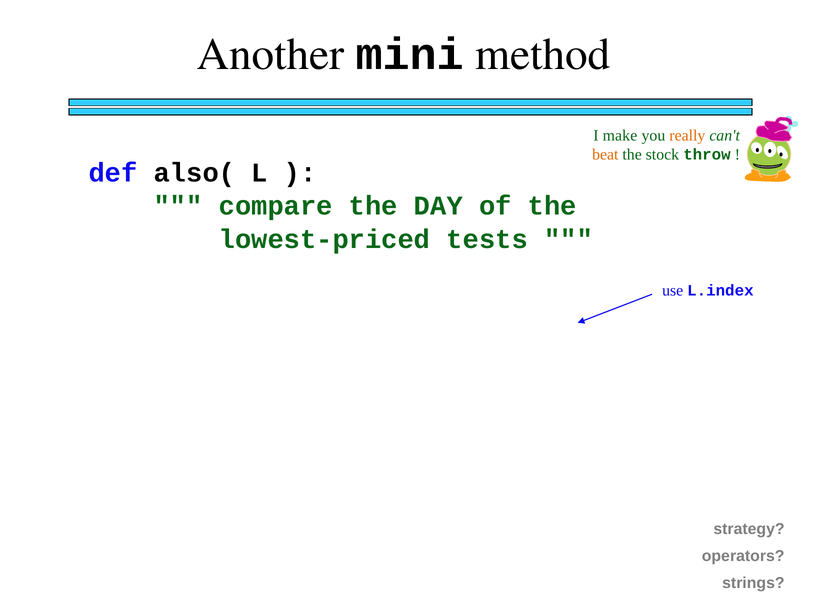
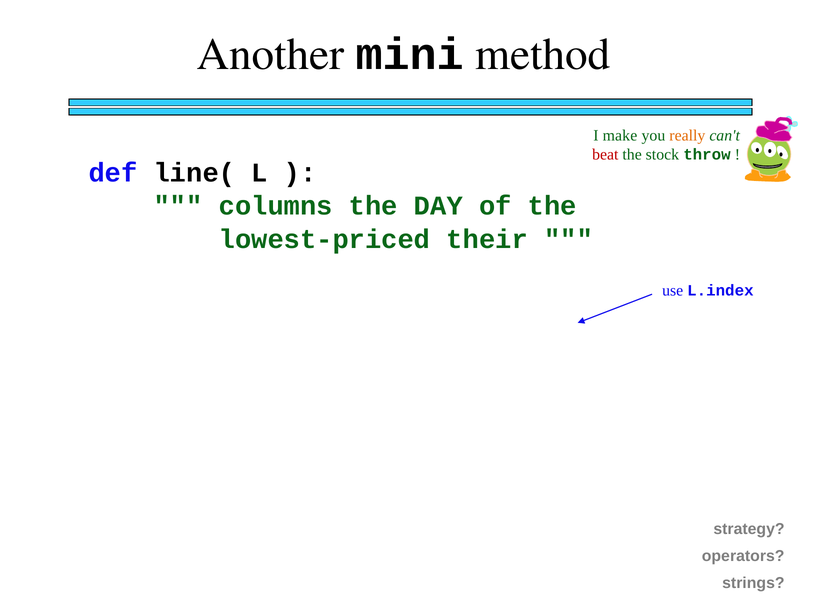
beat colour: orange -> red
also(: also( -> line(
compare: compare -> columns
tests: tests -> their
